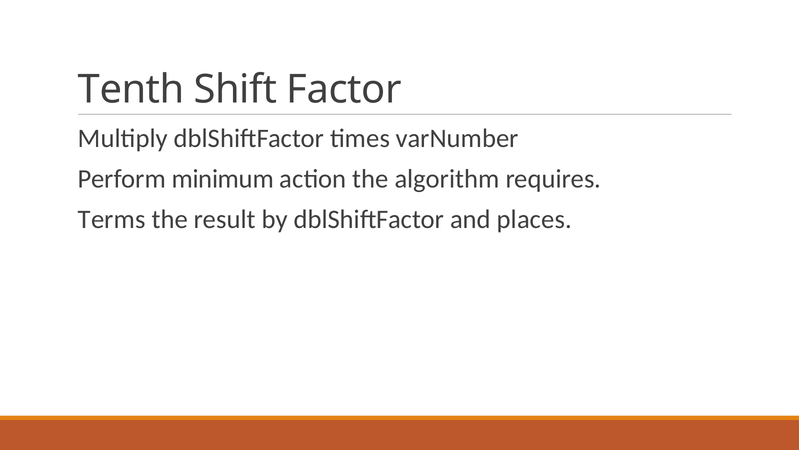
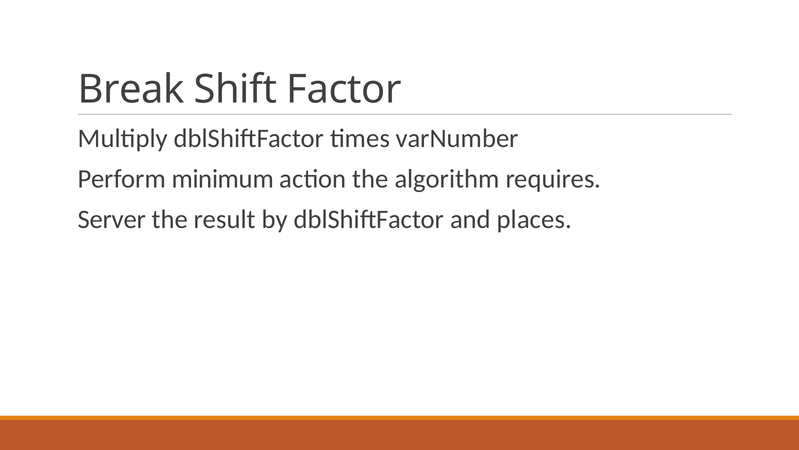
Tenth: Tenth -> Break
Terms: Terms -> Server
